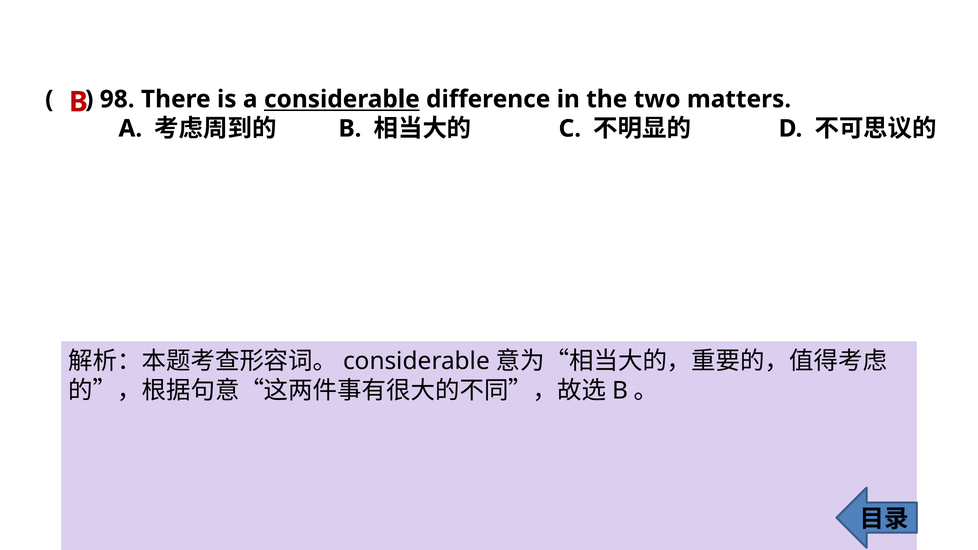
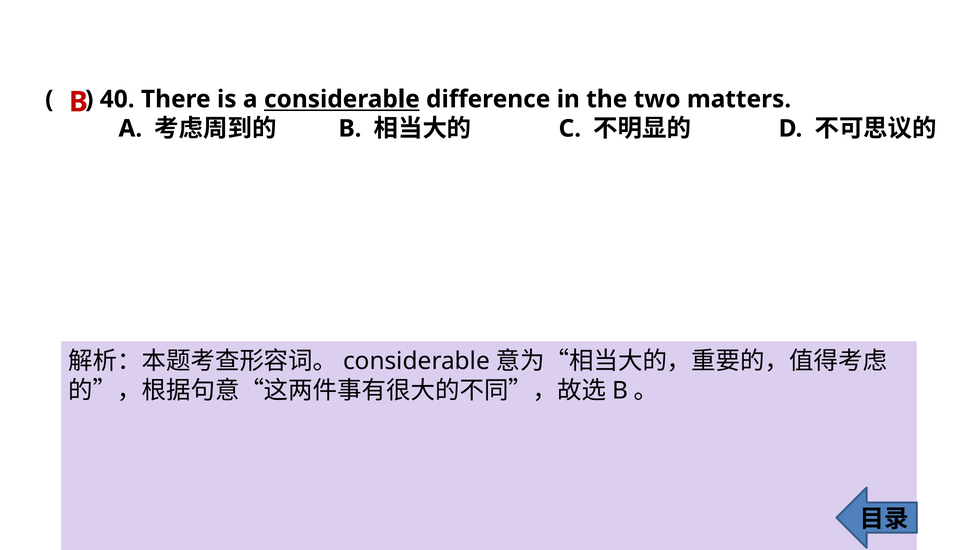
98: 98 -> 40
